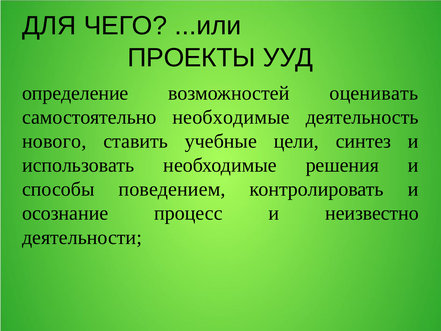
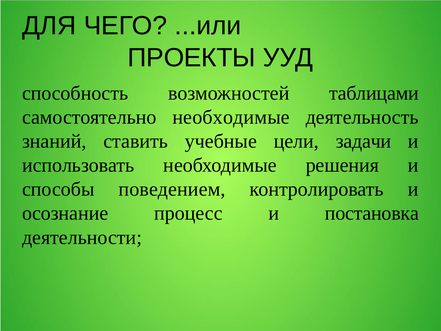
определение: определение -> способность
оценивать: оценивать -> таблицами
нового: нового -> знаний
синтез: синтез -> задачи
неизвестно: неизвестно -> постановка
